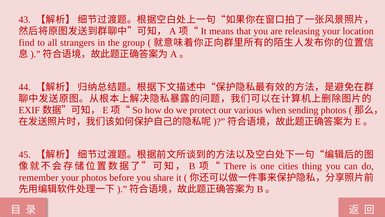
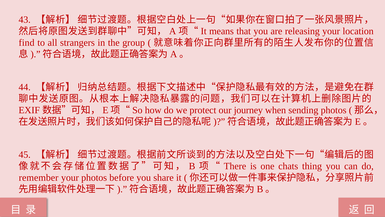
various: various -> journey
cities: cities -> chats
